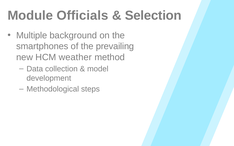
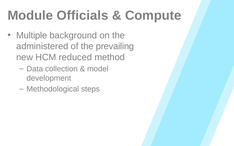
Selection: Selection -> Compute
smartphones: smartphones -> administered
weather: weather -> reduced
